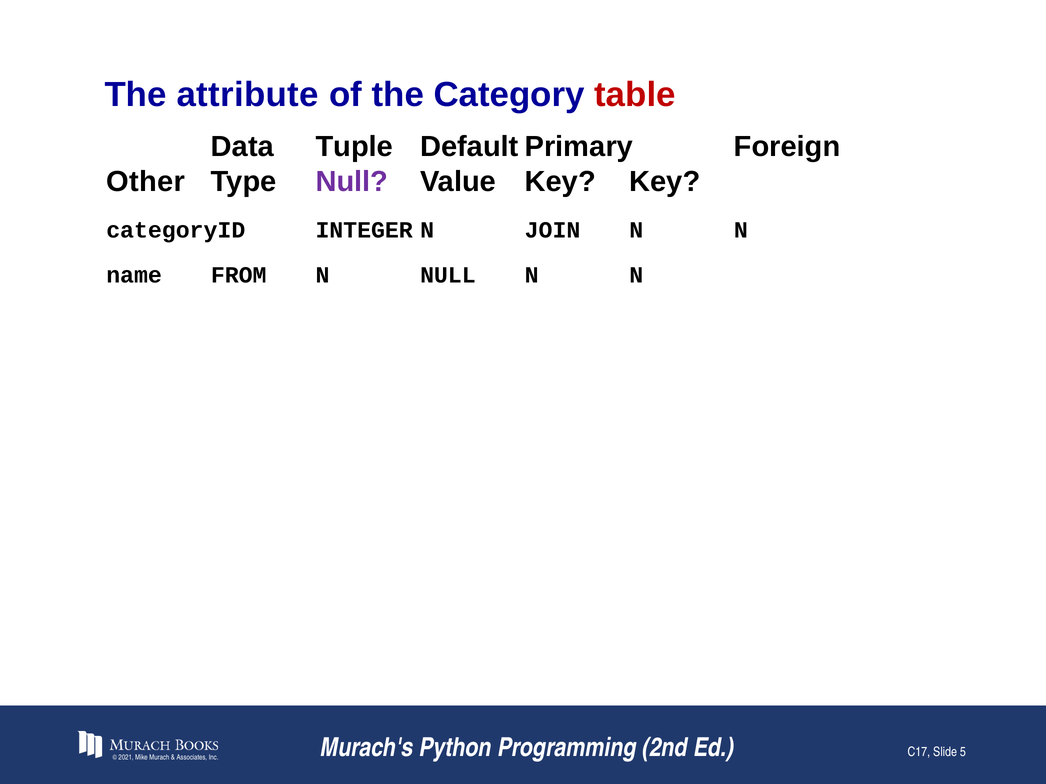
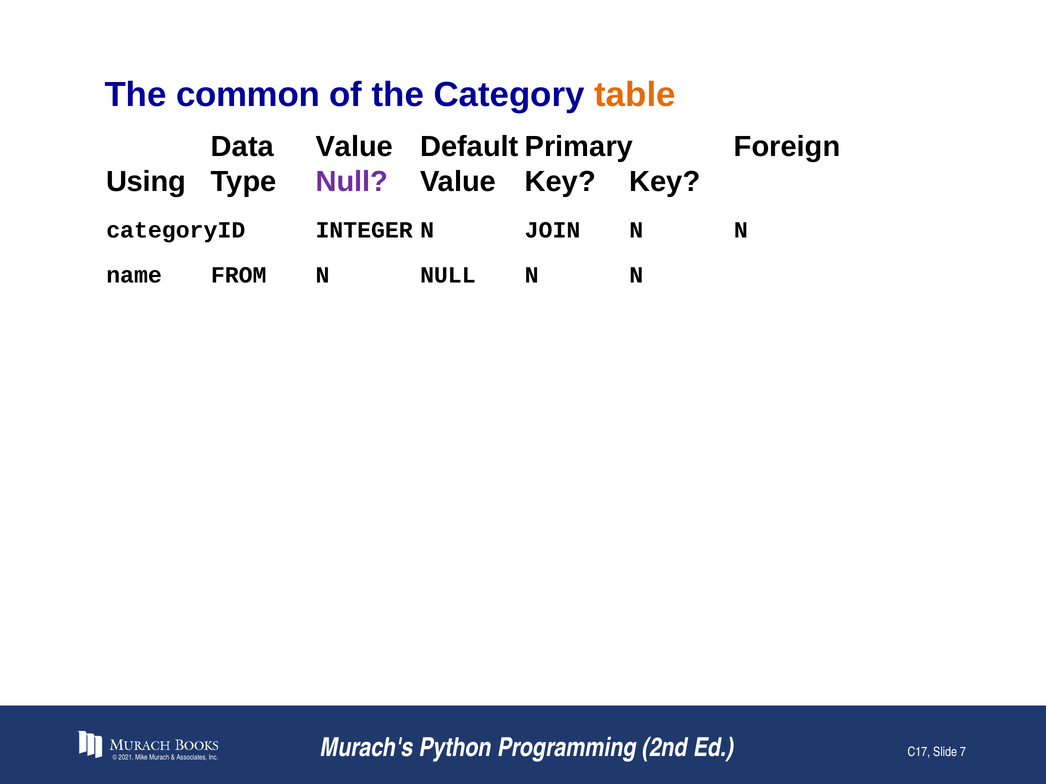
attribute: attribute -> common
table colour: red -> orange
Data Tuple: Tuple -> Value
Other: Other -> Using
5: 5 -> 7
